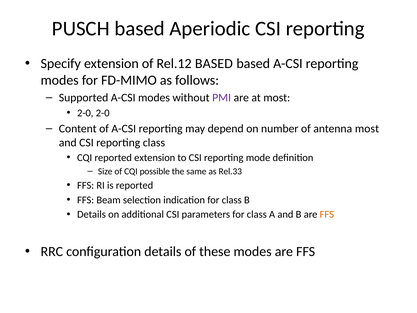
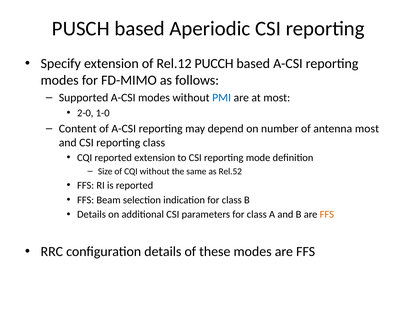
Rel.12 BASED: BASED -> PUCCH
PMI colour: purple -> blue
2-0 2-0: 2-0 -> 1-0
CQI possible: possible -> without
Rel.33: Rel.33 -> Rel.52
